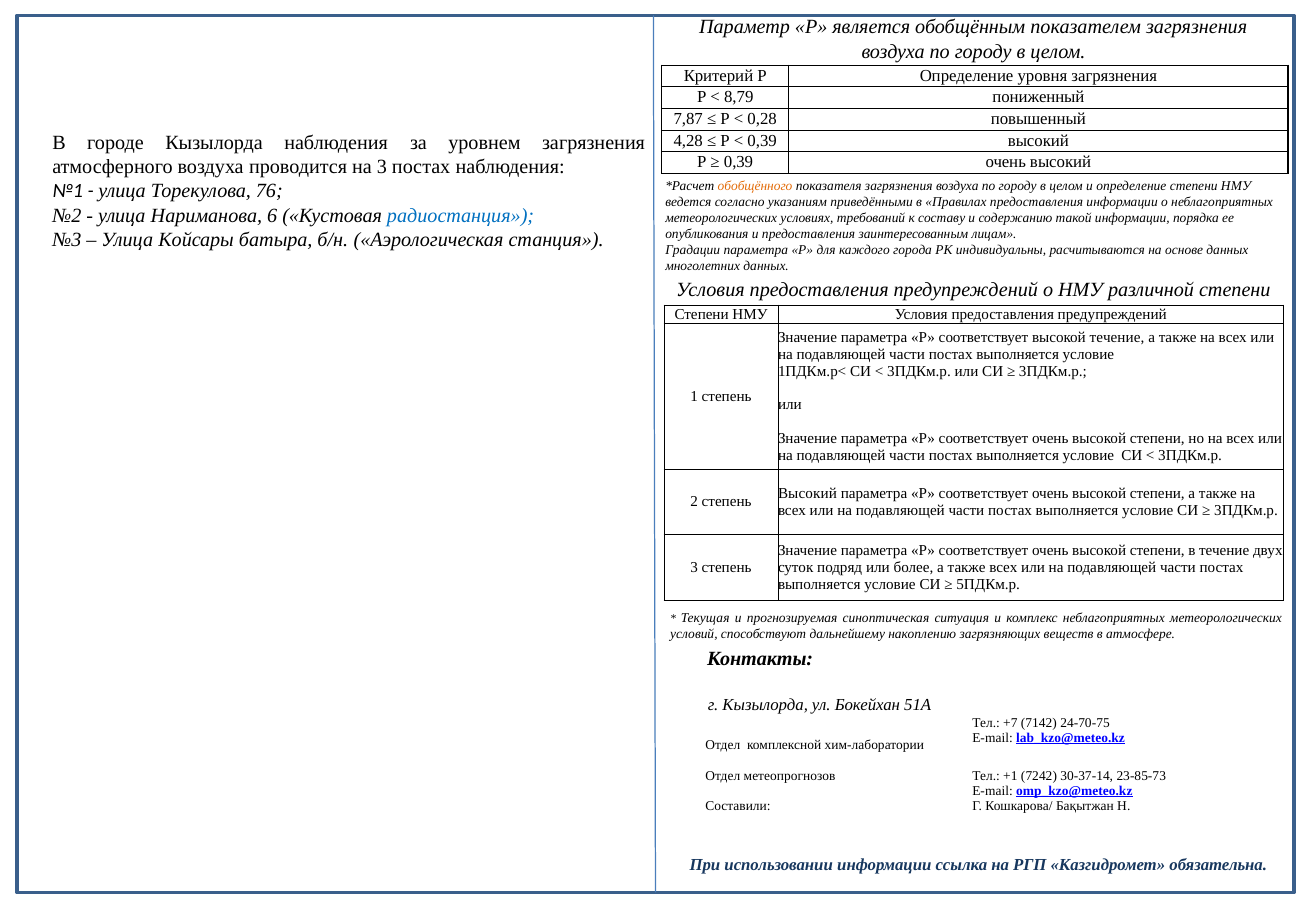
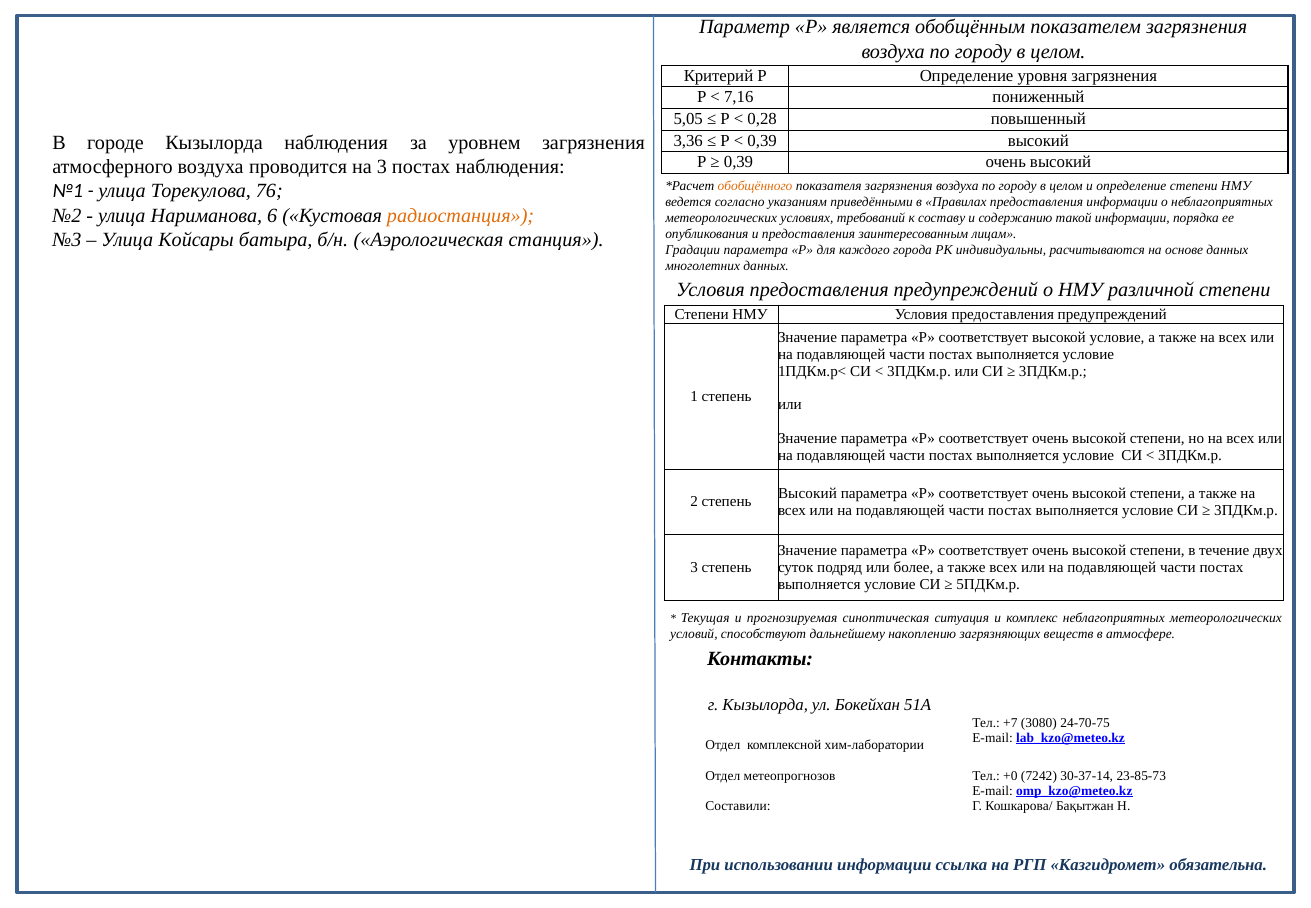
8,79: 8,79 -> 7,16
7,87: 7,87 -> 5,05
4,28: 4,28 -> 3,36
радиостанция colour: blue -> orange
высокой течение: течение -> условие
7142: 7142 -> 3080
+1: +1 -> +0
